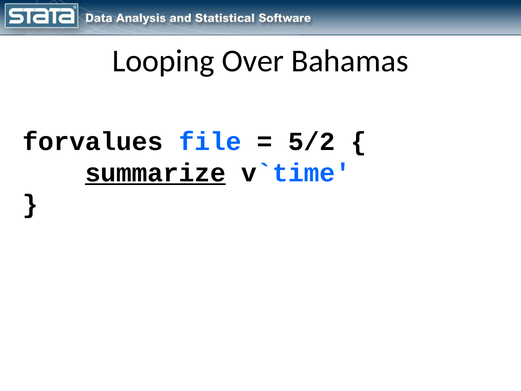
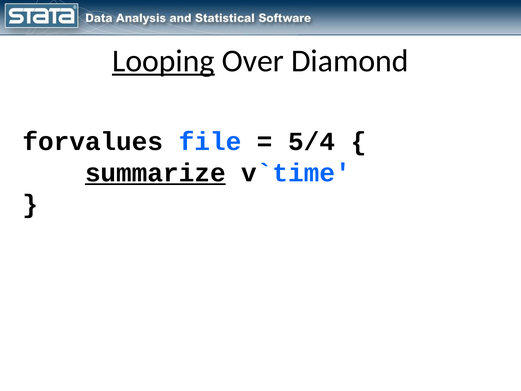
Looping underline: none -> present
Bahamas: Bahamas -> Diamond
5/2: 5/2 -> 5/4
